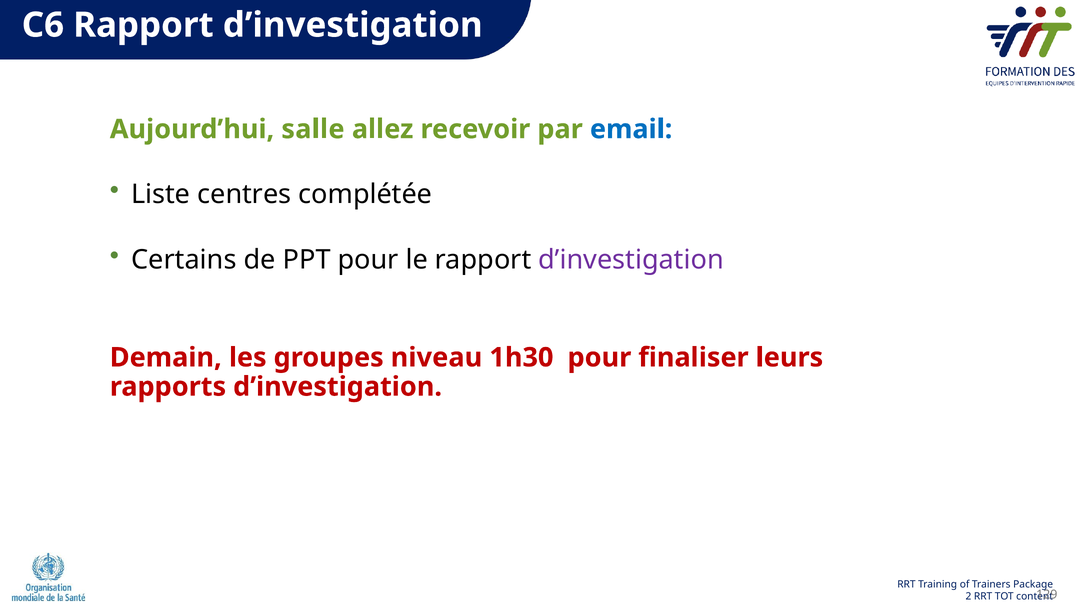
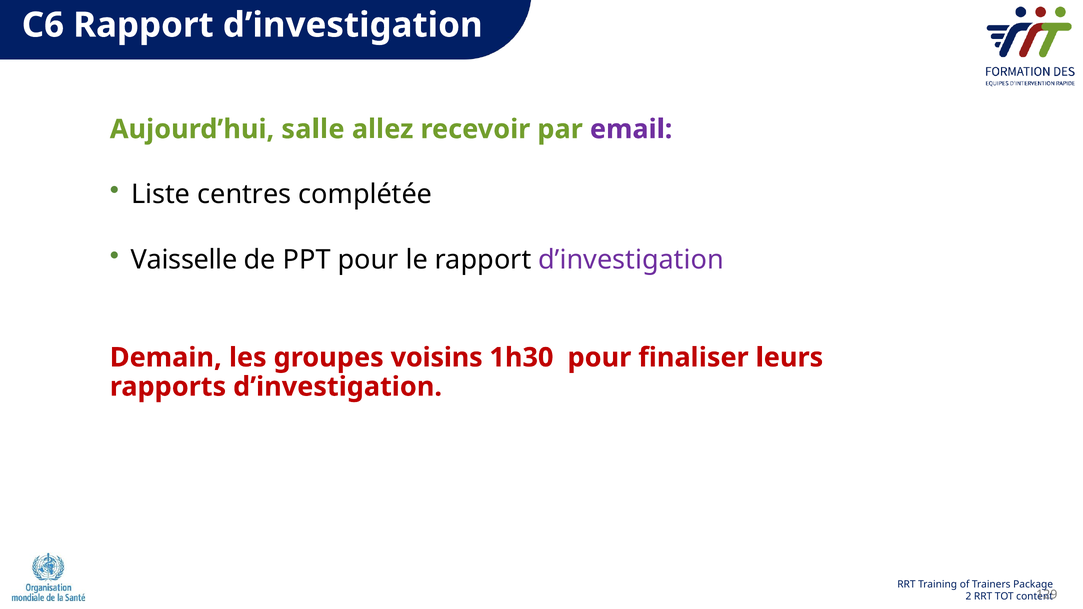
email colour: blue -> purple
Certains: Certains -> Vaisselle
niveau: niveau -> voisins
